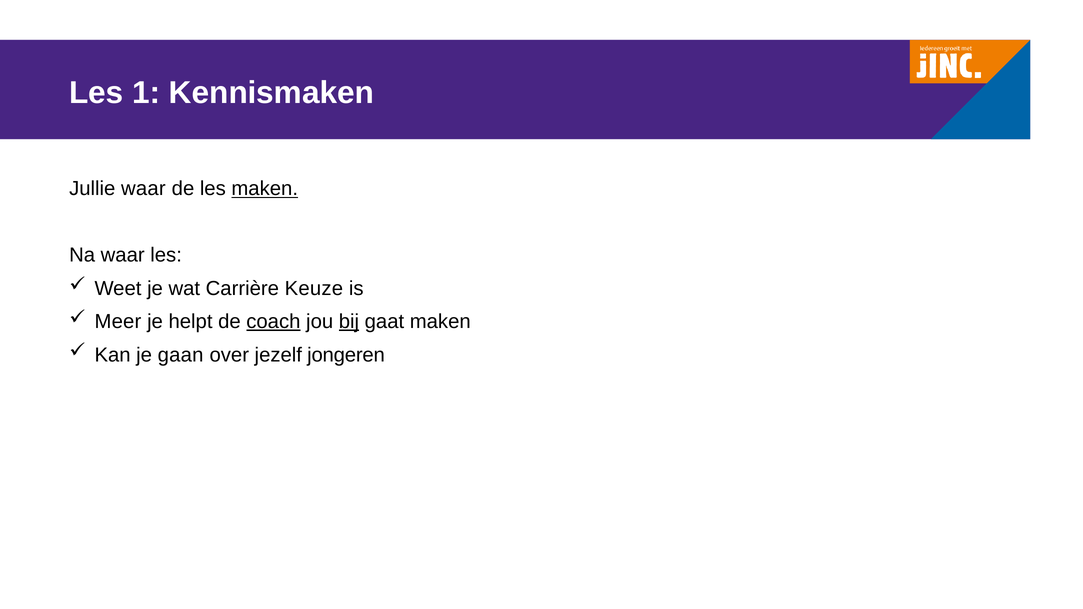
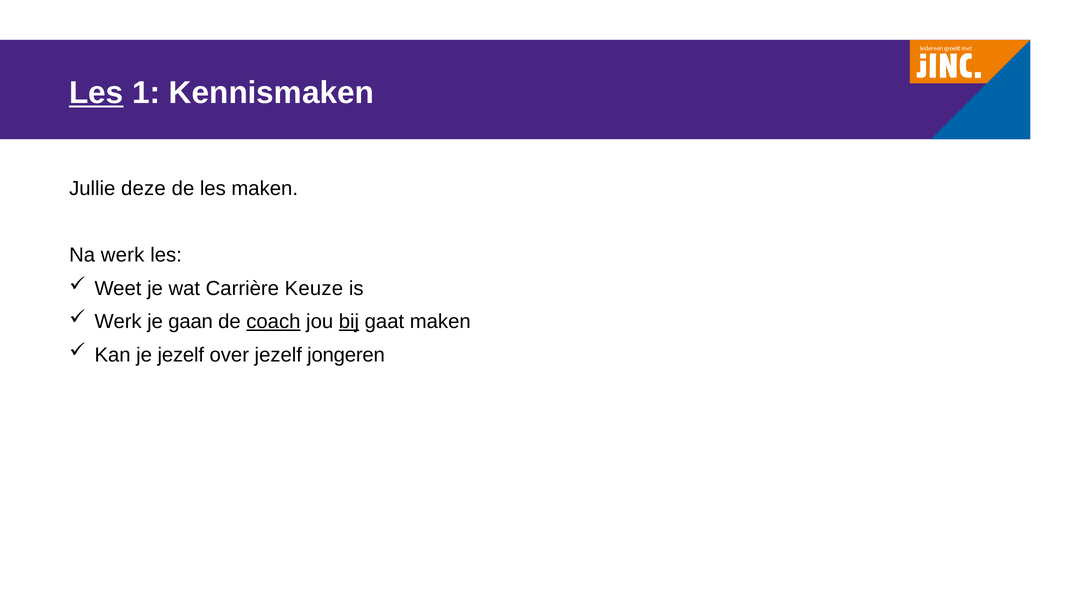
Les at (96, 93) underline: none -> present
Jullie waar: waar -> deze
maken at (265, 189) underline: present -> none
Na waar: waar -> werk
Meer at (118, 322): Meer -> Werk
helpt: helpt -> gaan
je gaan: gaan -> jezelf
